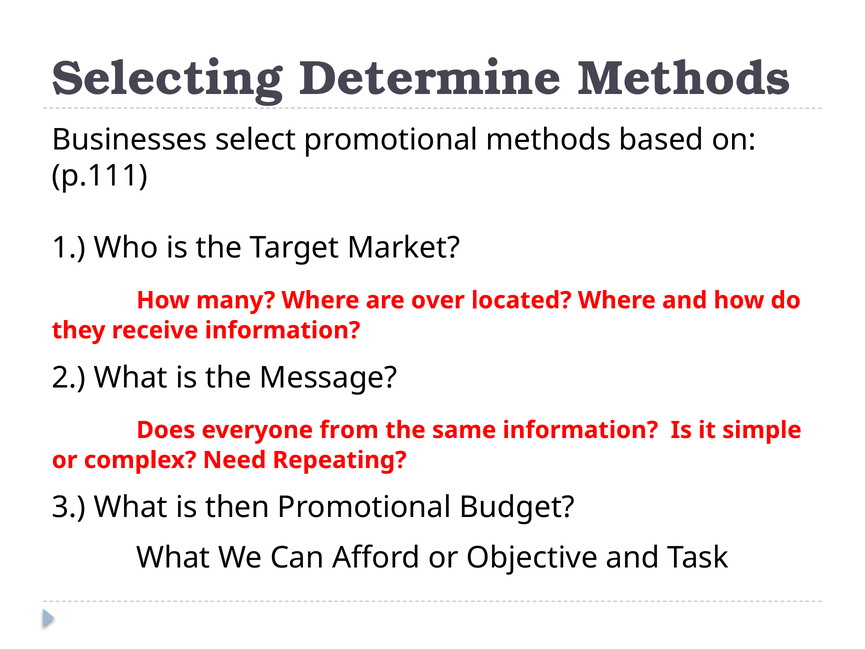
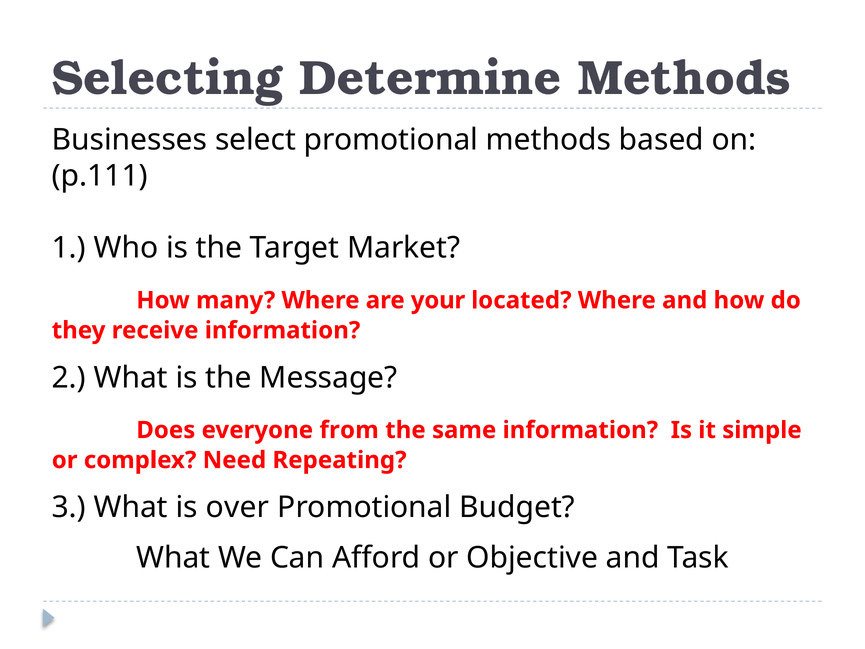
over: over -> your
then: then -> over
